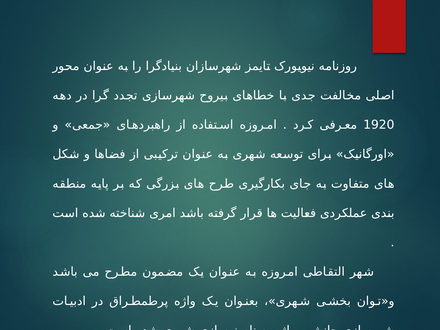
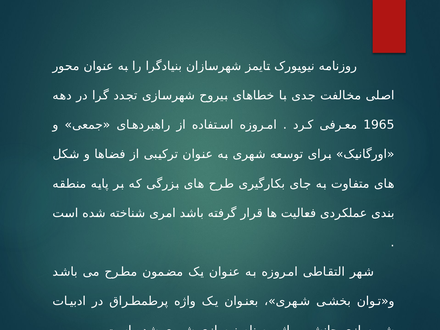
1920: 1920 -> 1965
